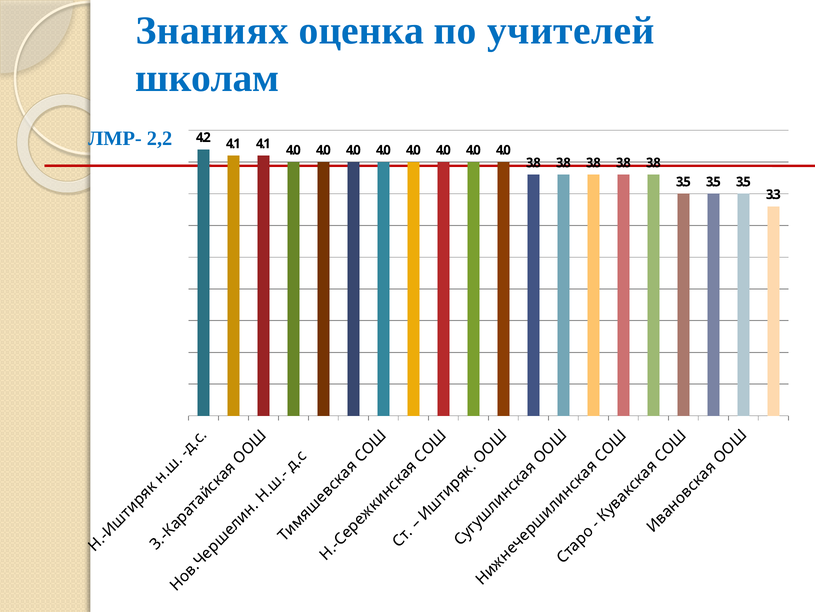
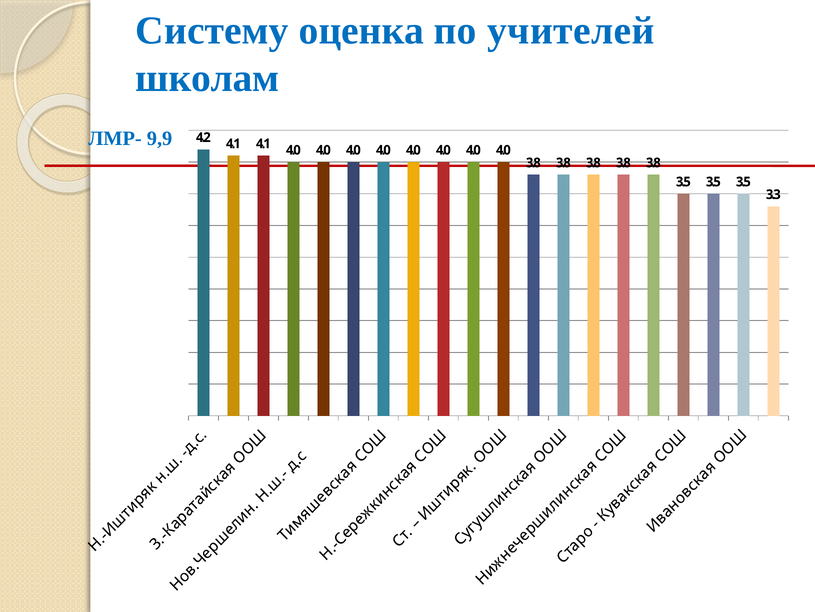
Знаниях: Знаниях -> Систему
2,2: 2,2 -> 9,9
